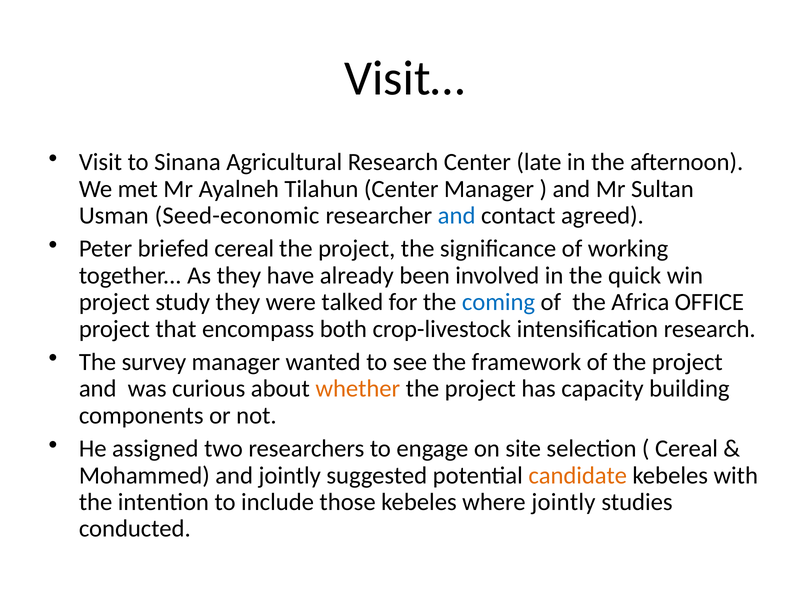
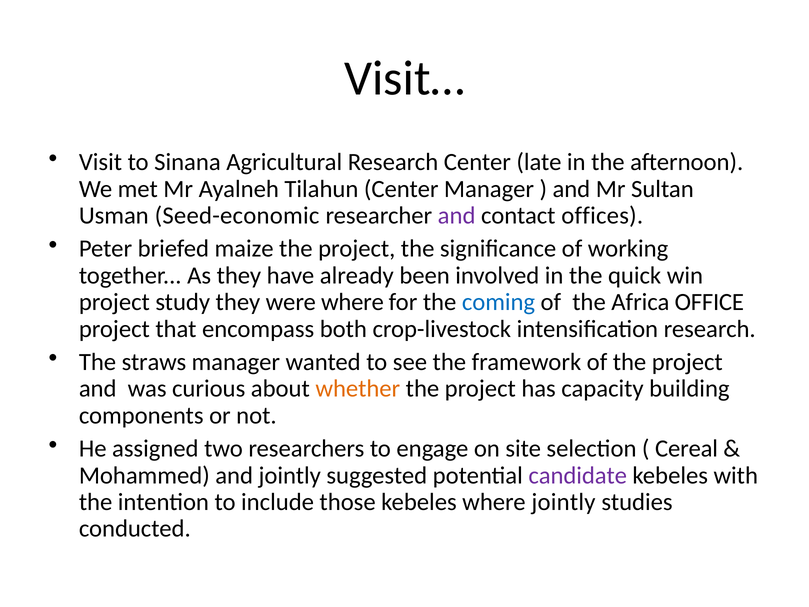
and at (457, 216) colour: blue -> purple
agreed: agreed -> offices
briefed cereal: cereal -> maize
were talked: talked -> where
survey: survey -> straws
candidate colour: orange -> purple
